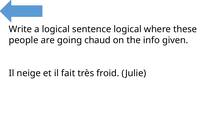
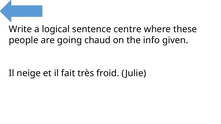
sentence logical: logical -> centre
